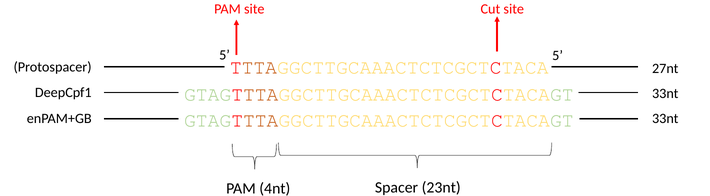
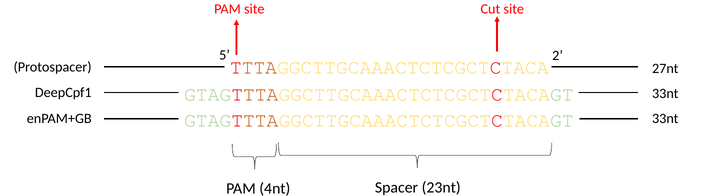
5 5: 5 -> 2
